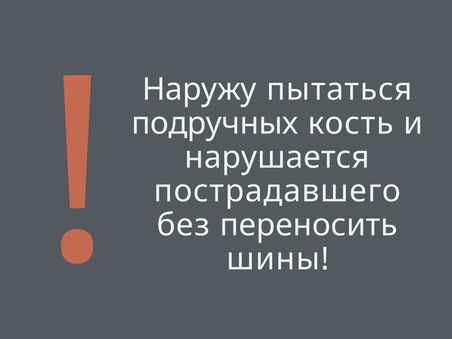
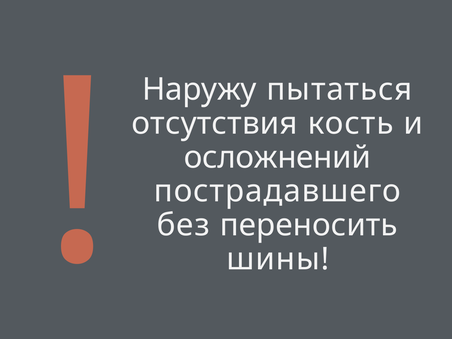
подручных: подручных -> отсутствия
нарушается: нарушается -> осложнений
